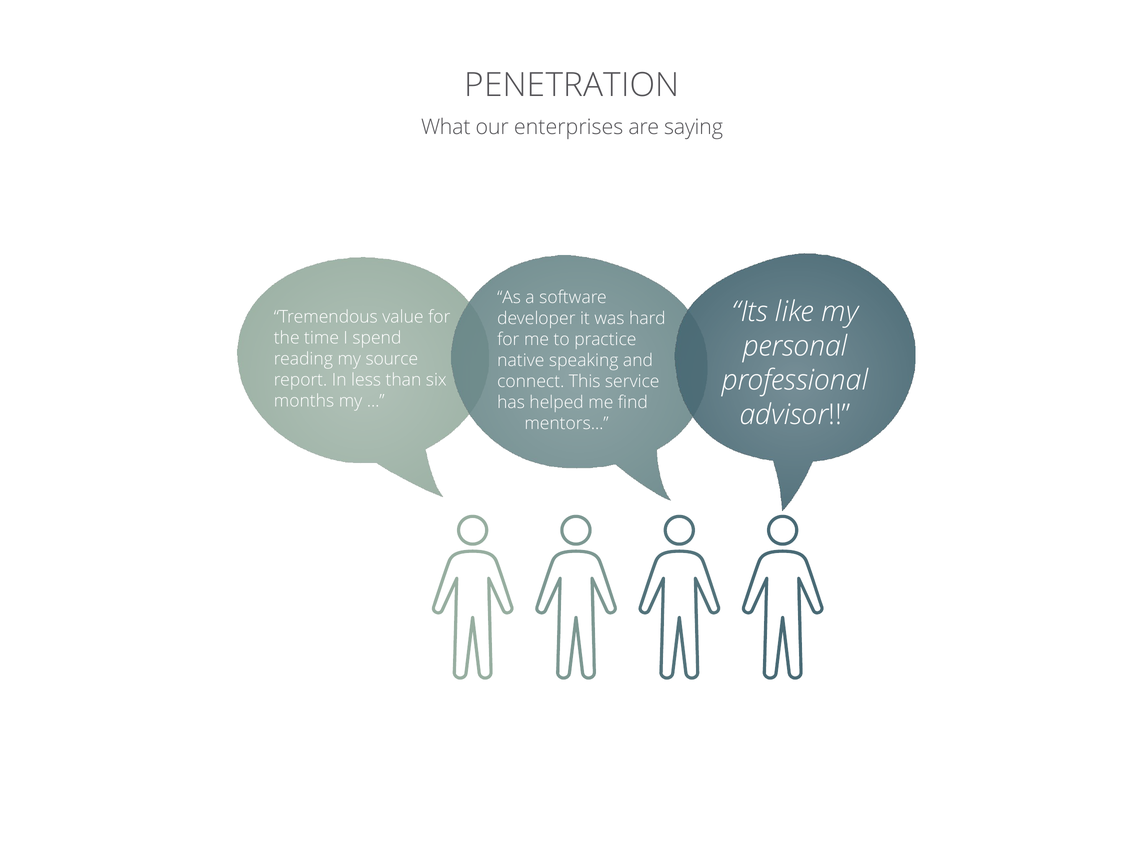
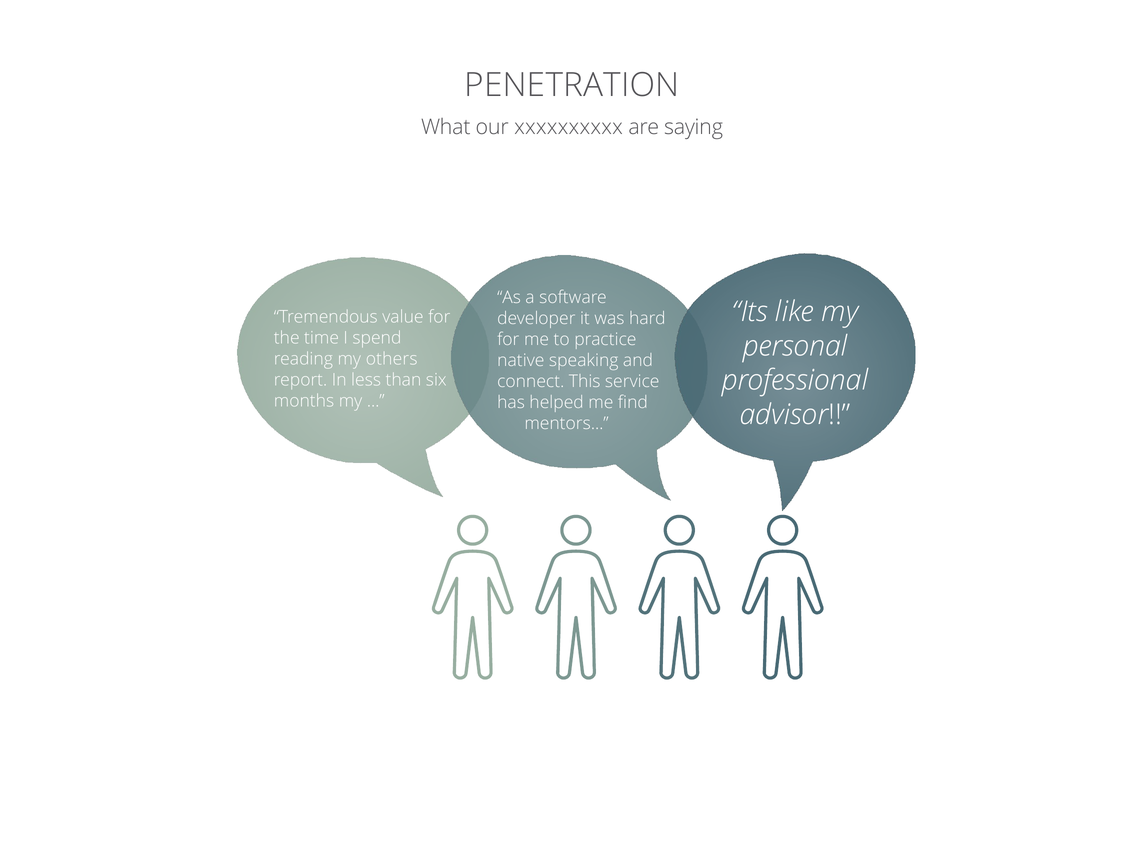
enterprises: enterprises -> xxxxxxxxxx
source: source -> others
